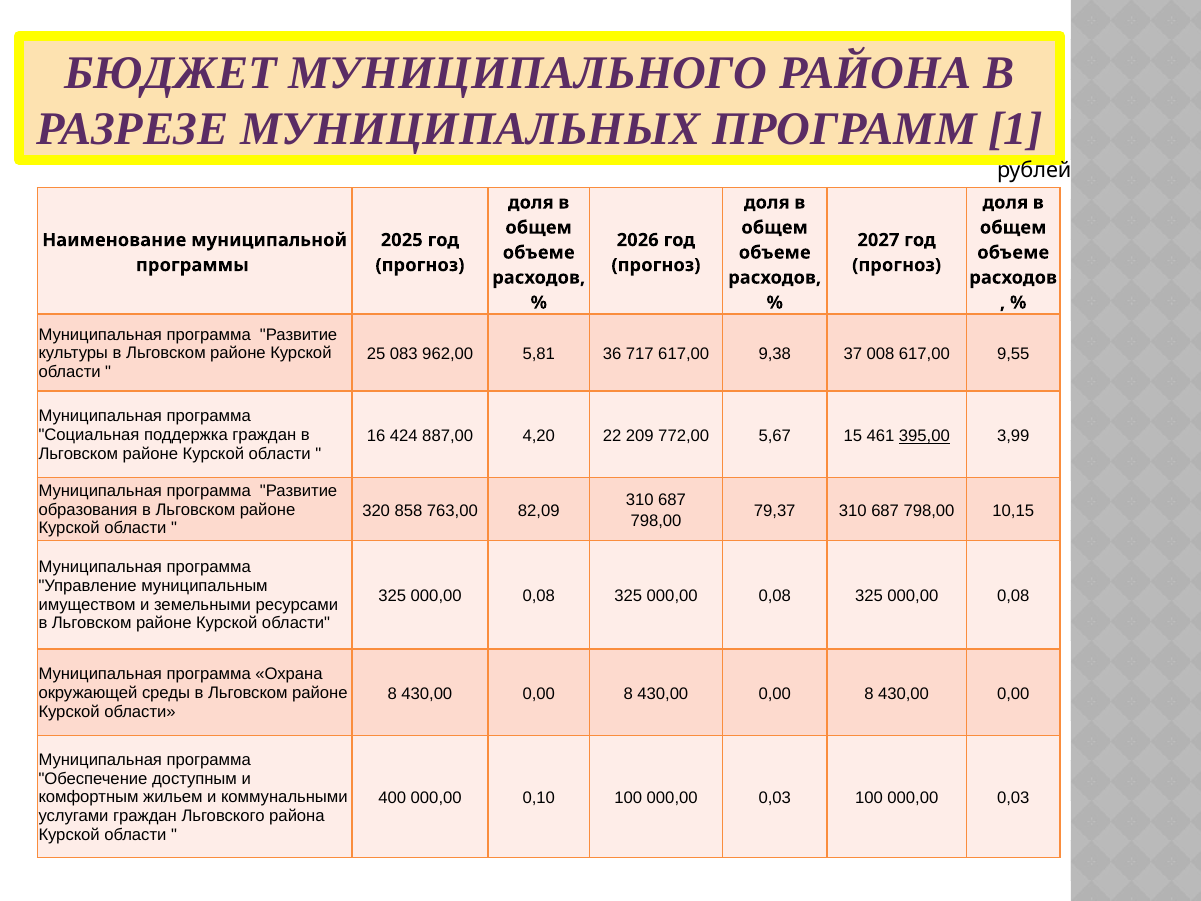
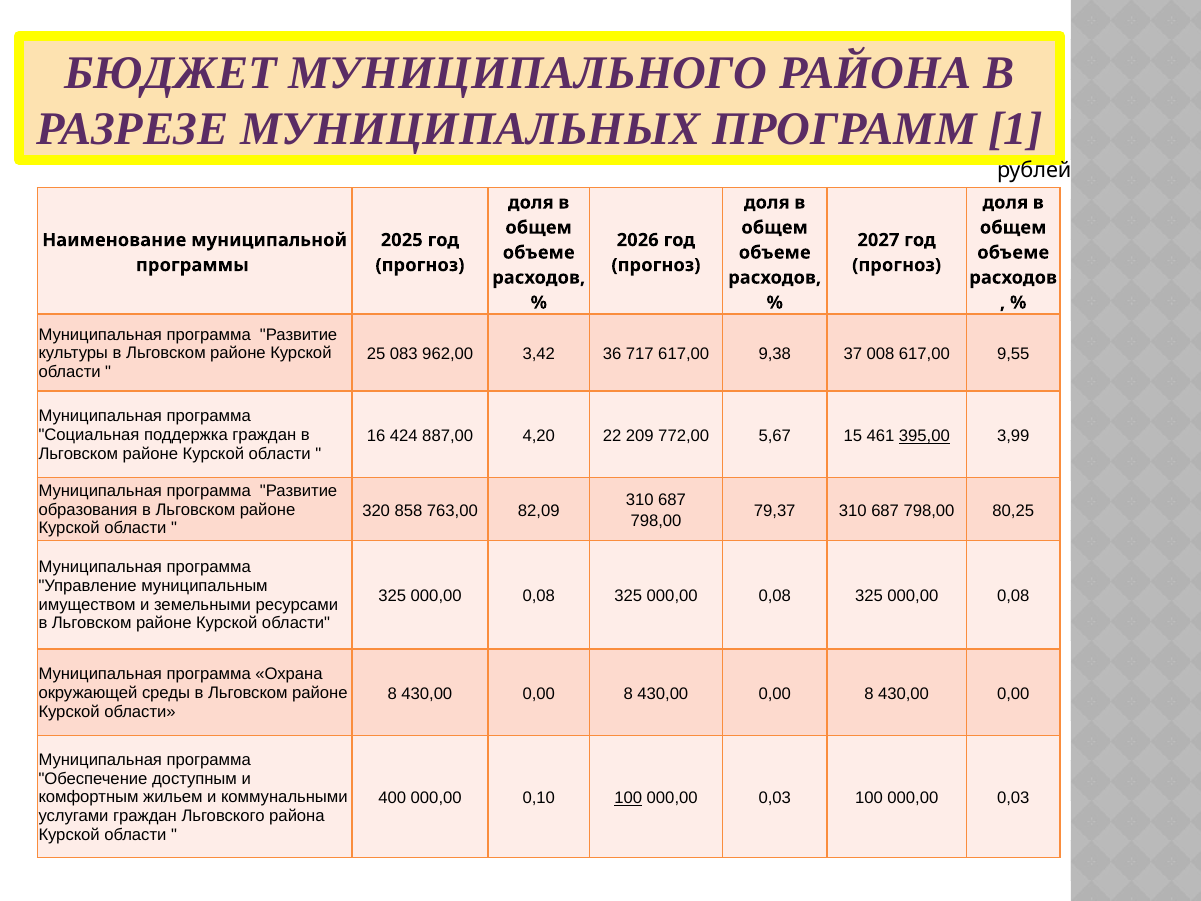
5,81: 5,81 -> 3,42
10,15: 10,15 -> 80,25
100 at (628, 798) underline: none -> present
